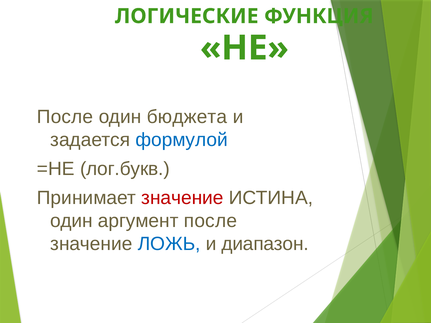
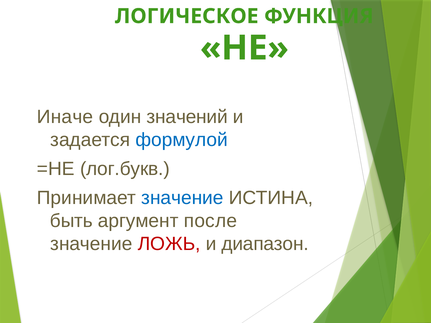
ЛОГИЧЕСКИЕ: ЛОГИЧЕСКИЕ -> ЛОГИЧЕСКОЕ
После at (65, 117): После -> Иначе
бюджета: бюджета -> значений
значение at (182, 198) colour: red -> blue
один at (71, 221): один -> быть
ЛОЖЬ colour: blue -> red
